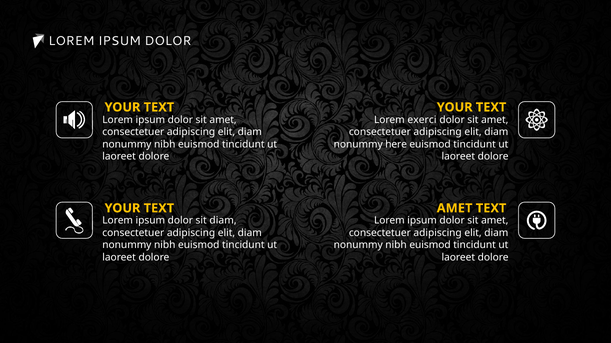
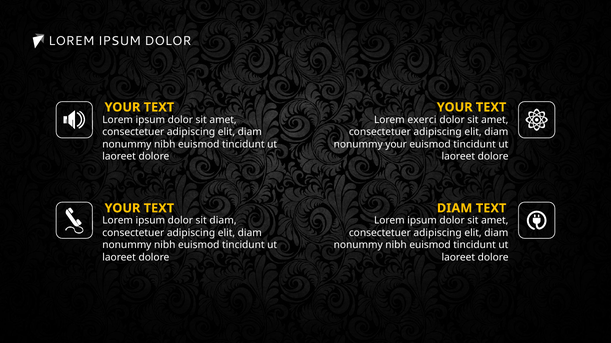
nonummy here: here -> your
AMET at (455, 209): AMET -> DIAM
